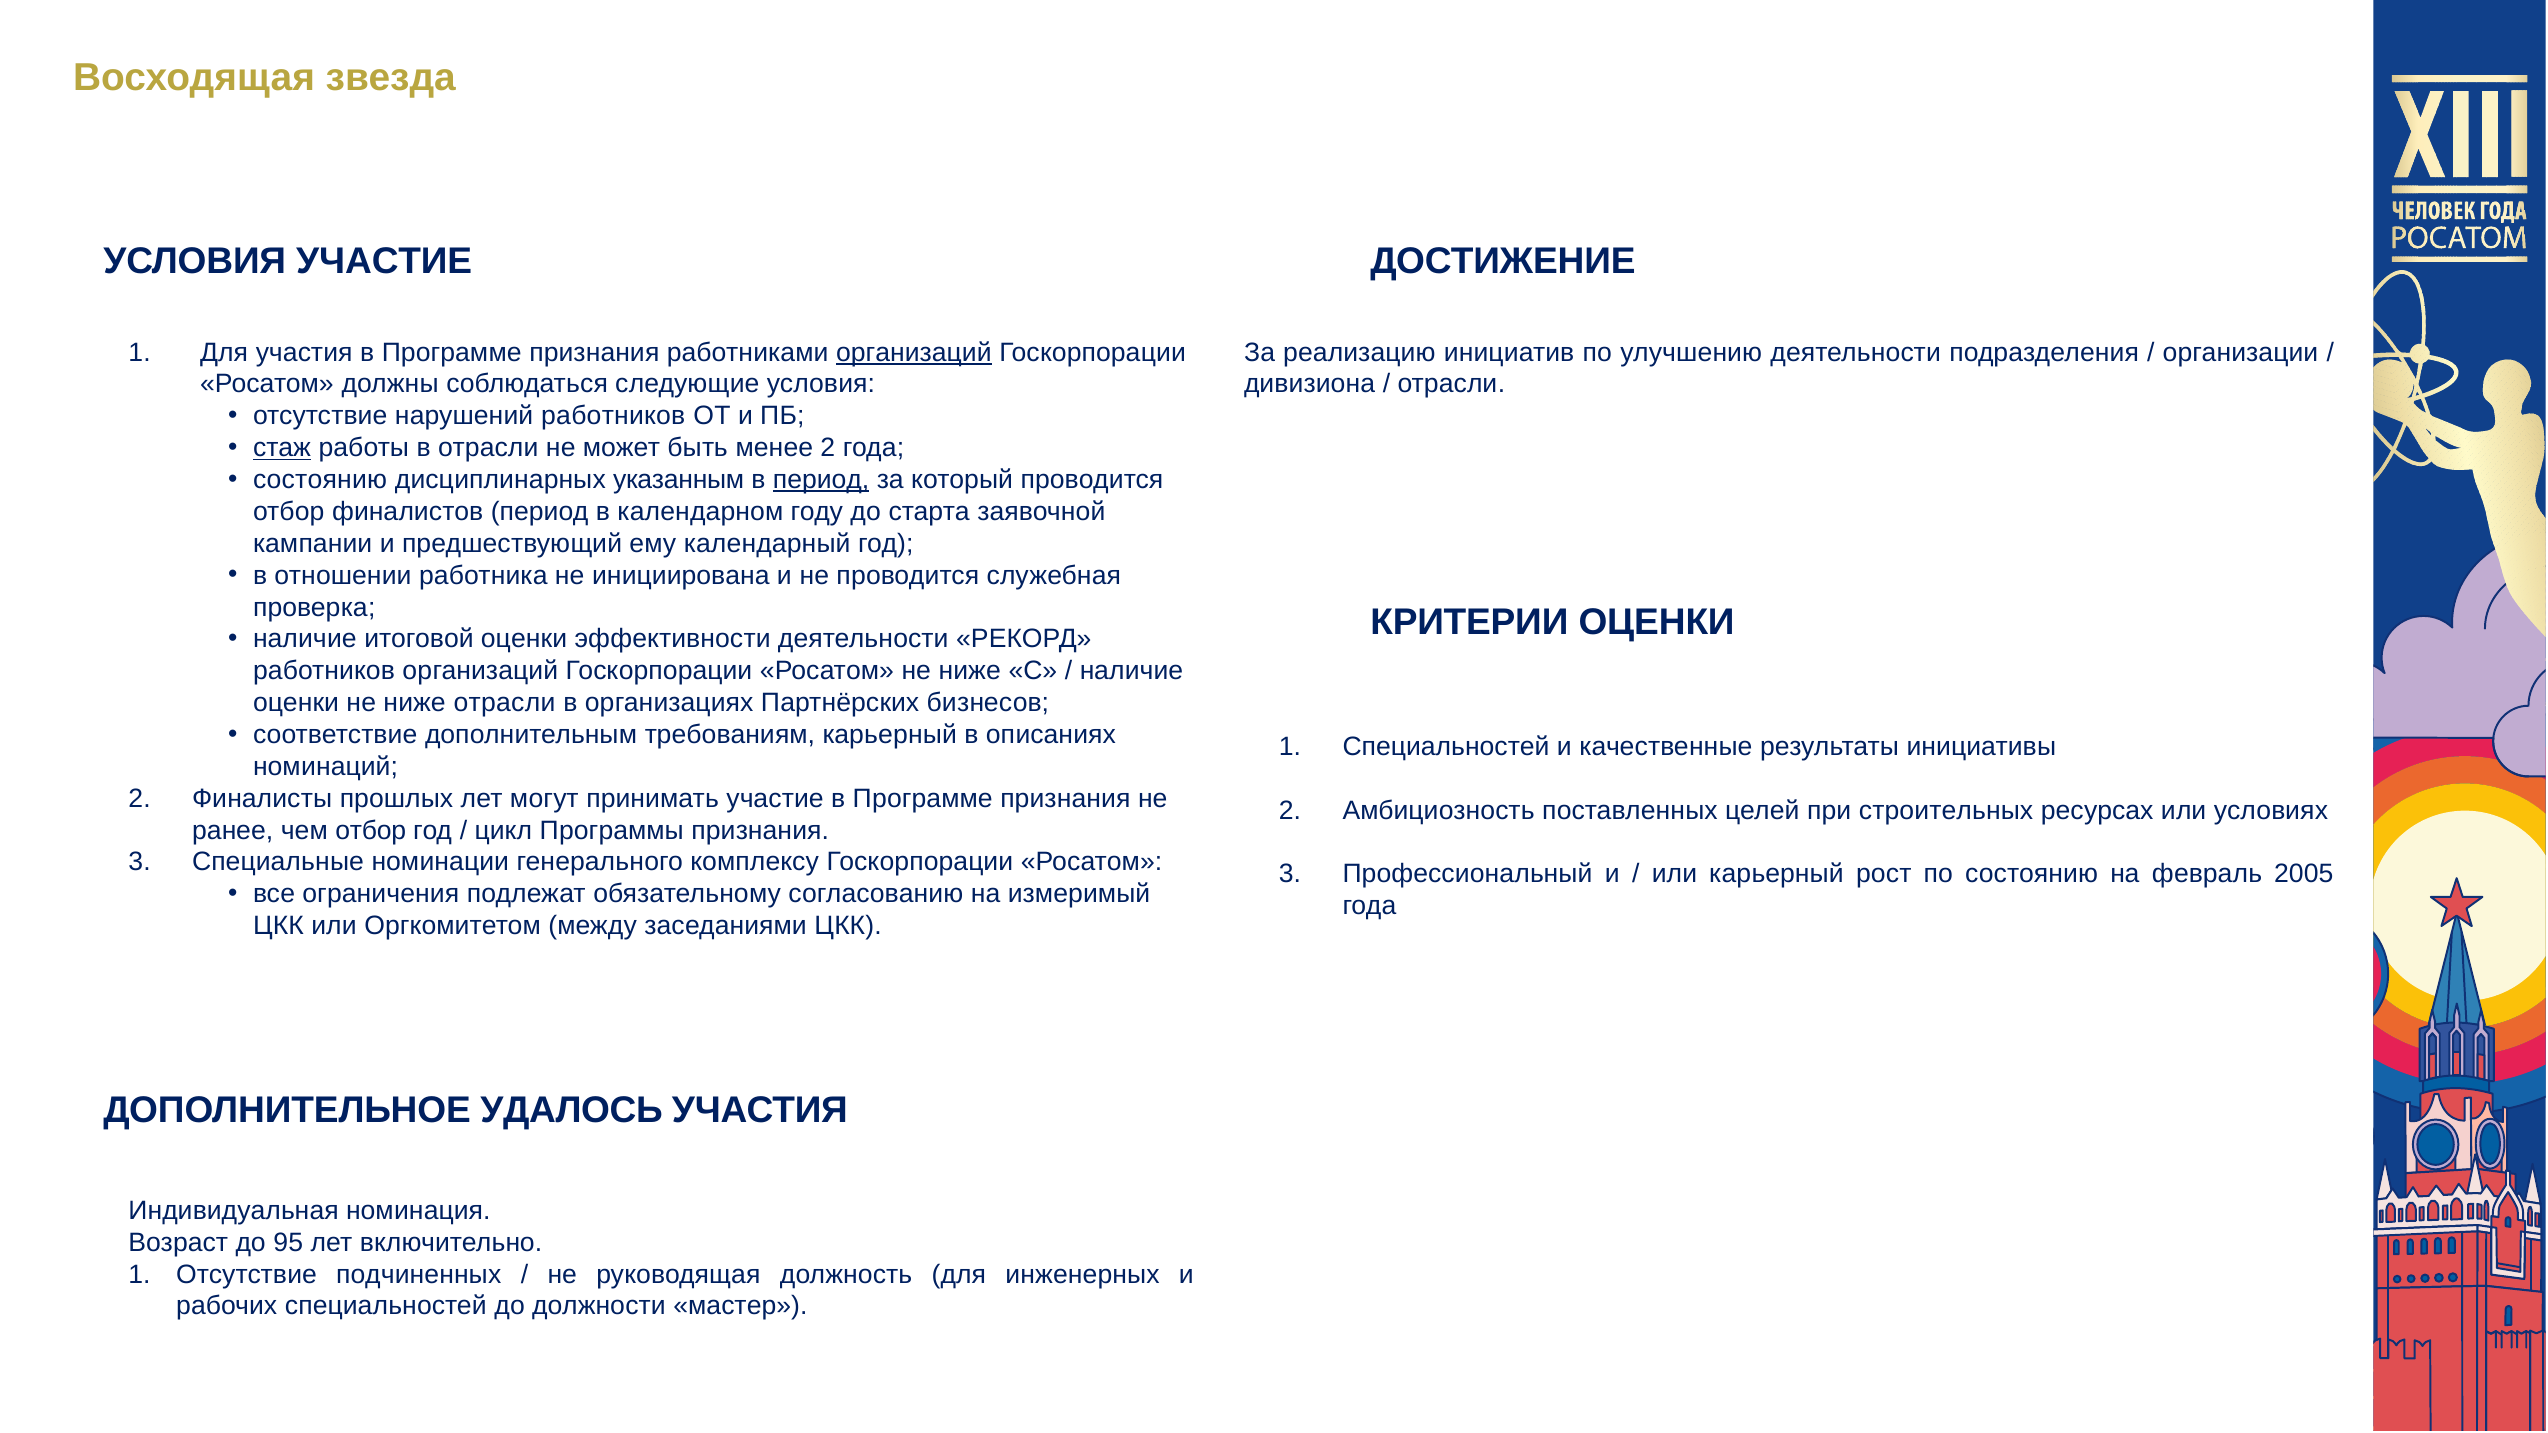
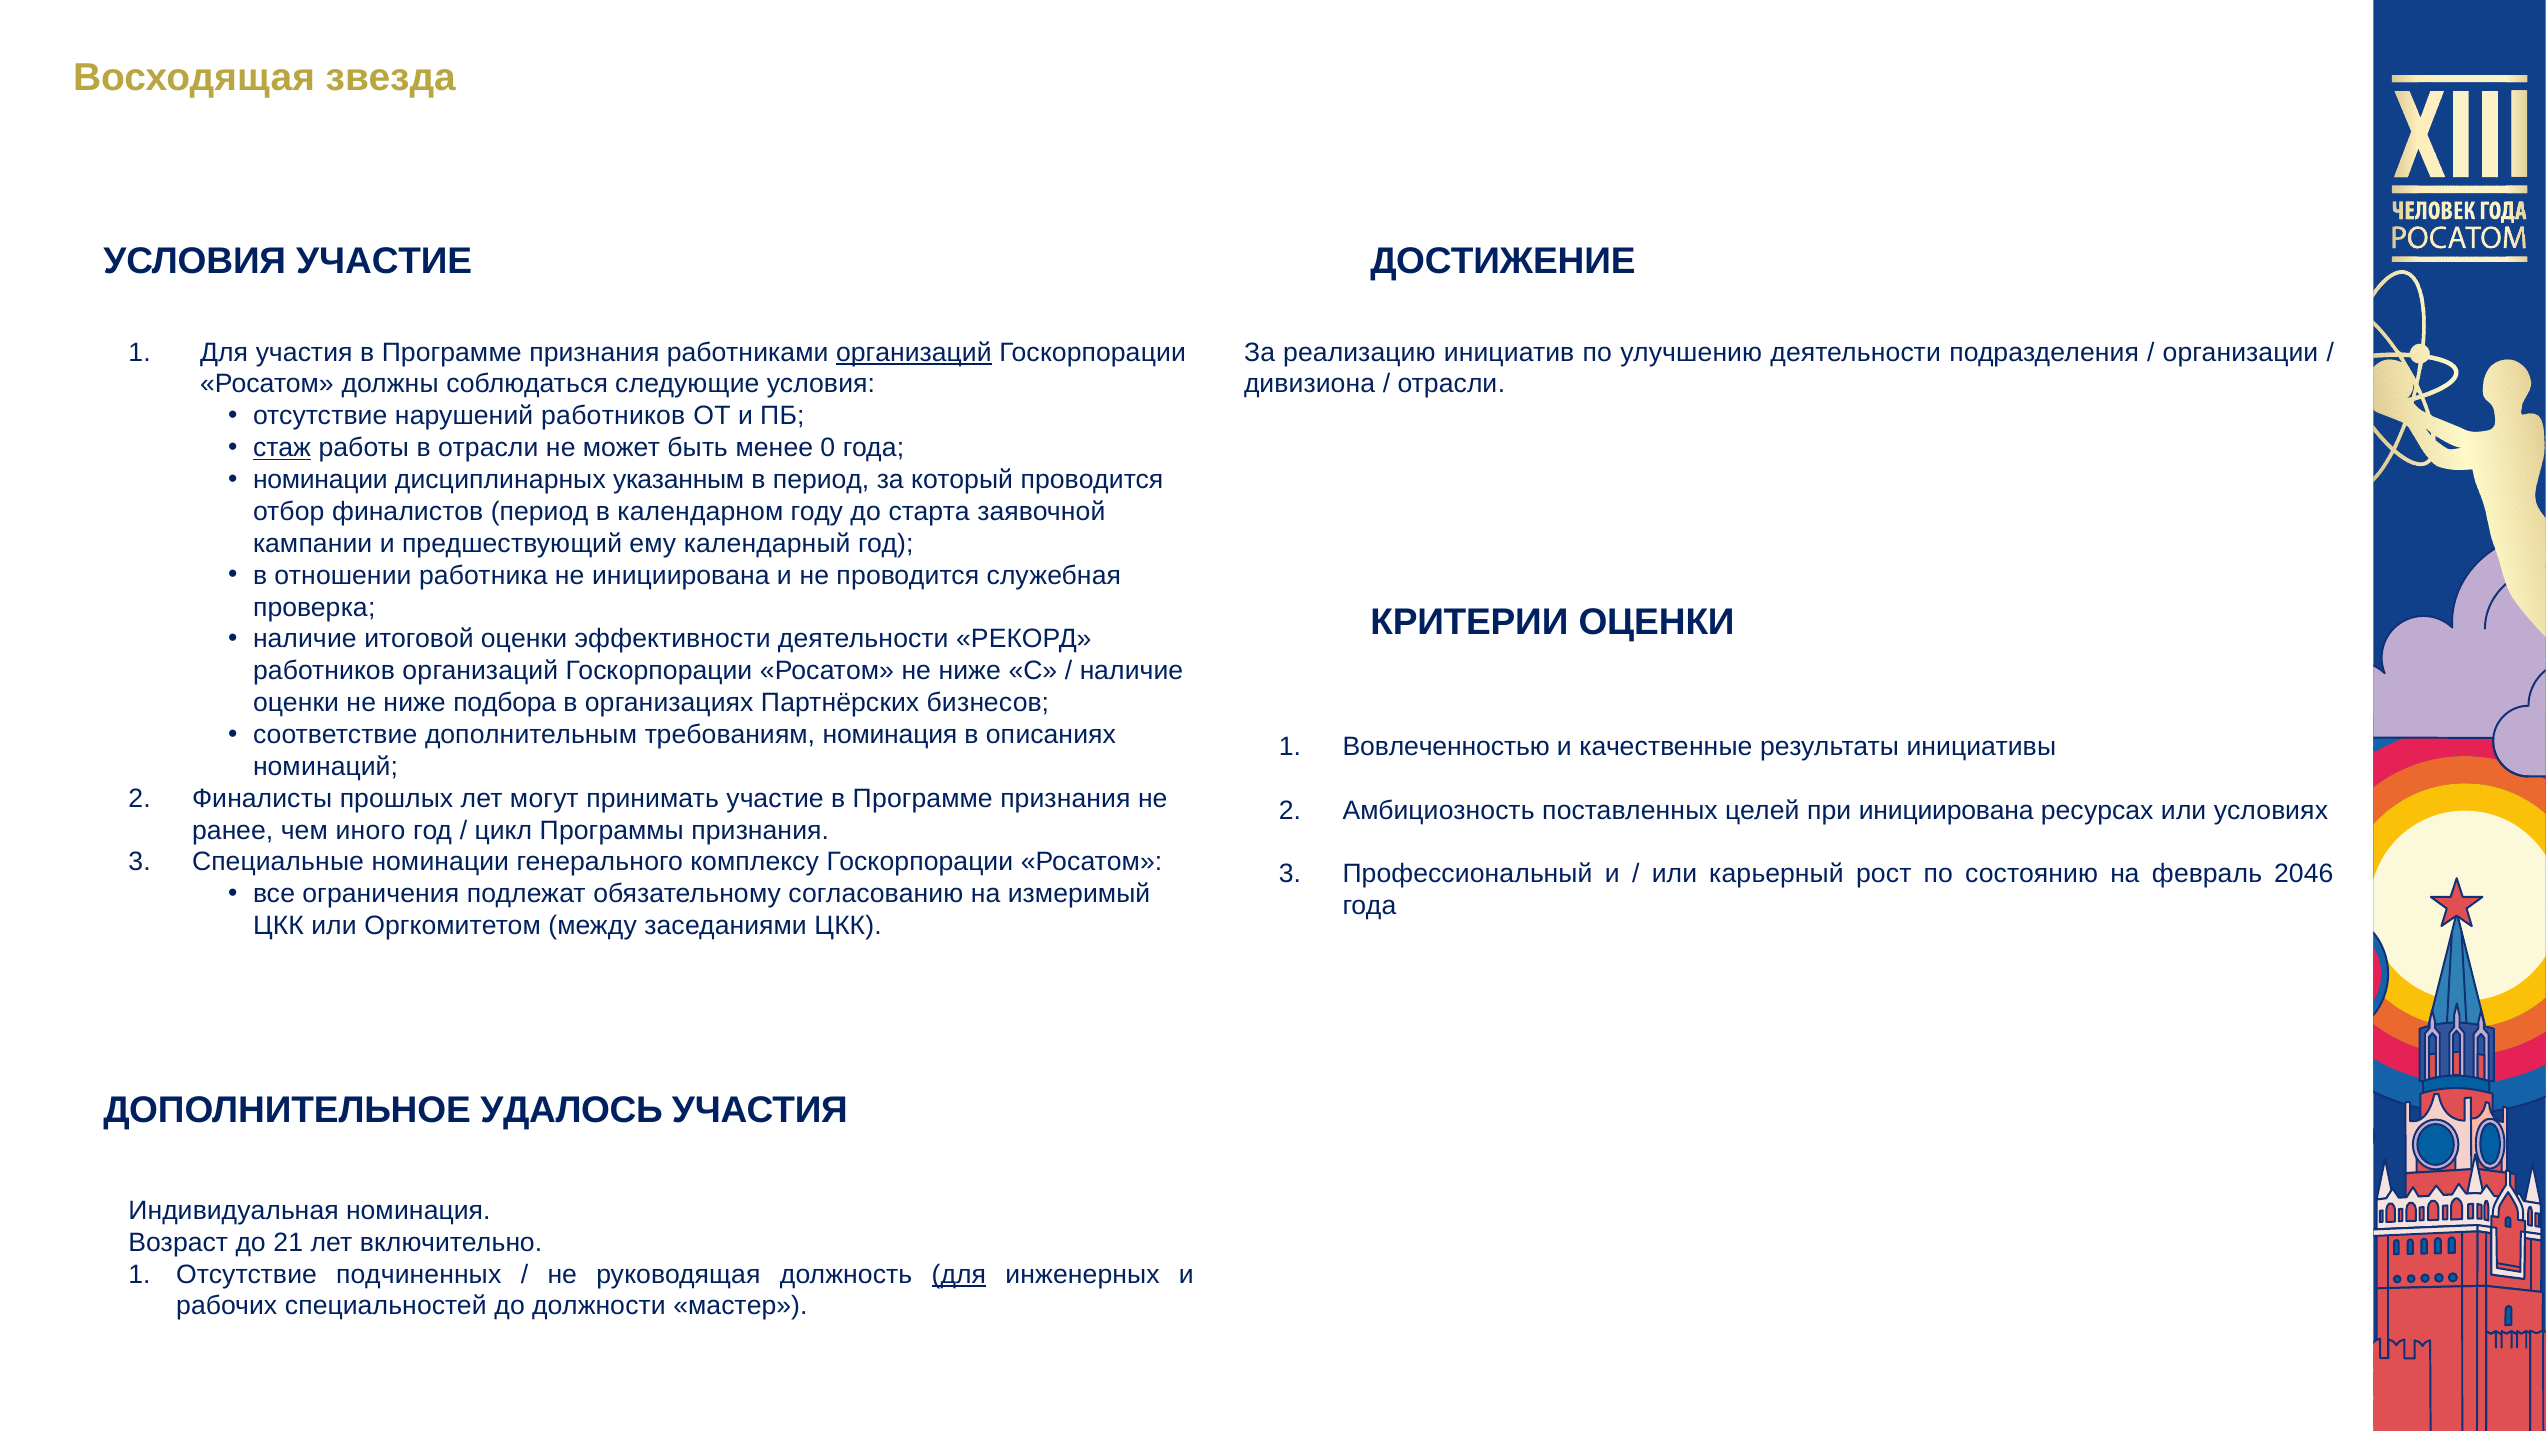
менее 2: 2 -> 0
состоянию at (320, 480): состоянию -> номинации
период at (821, 480) underline: present -> none
ниже отрасли: отрасли -> подбора
требованиям карьерный: карьерный -> номинация
1 Специальностей: Специальностей -> Вовлеченностью
при строительных: строительных -> инициирована
чем отбор: отбор -> иного
2005: 2005 -> 2046
95: 95 -> 21
для at (959, 1275) underline: none -> present
